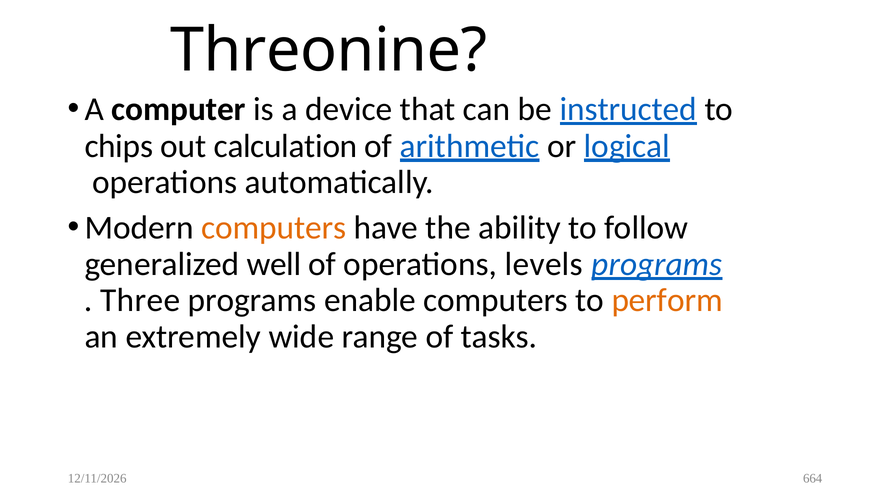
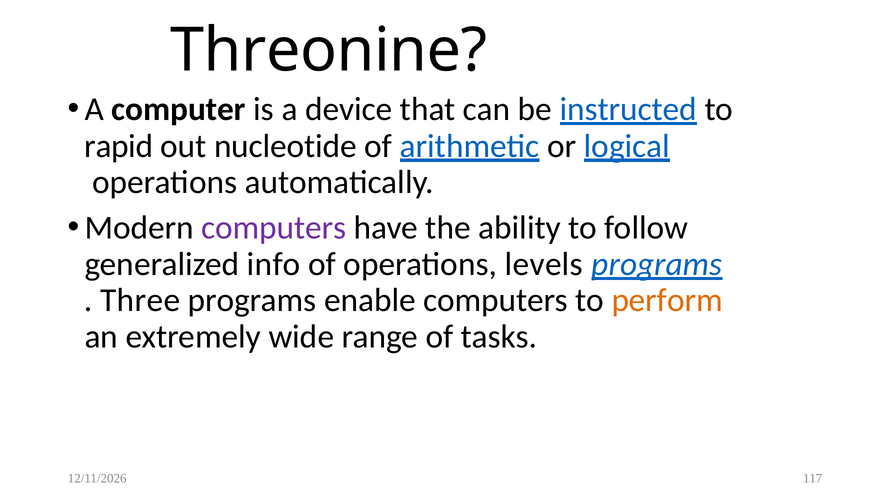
chips: chips -> rapid
calculation: calculation -> nucleotide
computers at (274, 227) colour: orange -> purple
well: well -> info
664: 664 -> 117
